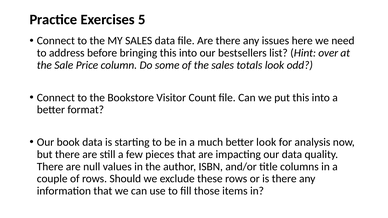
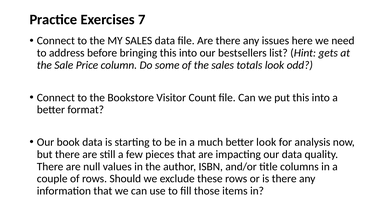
5: 5 -> 7
over: over -> gets
